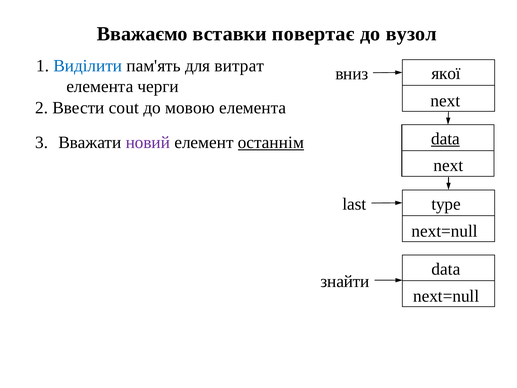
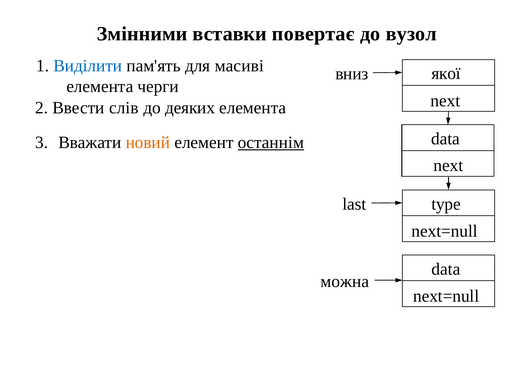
Вважаємо: Вважаємо -> Змінними
витрат: витрат -> масиві
cout: cout -> слів
мовою: мовою -> деяких
data at (445, 139) underline: present -> none
новий colour: purple -> orange
знайти: знайти -> можна
